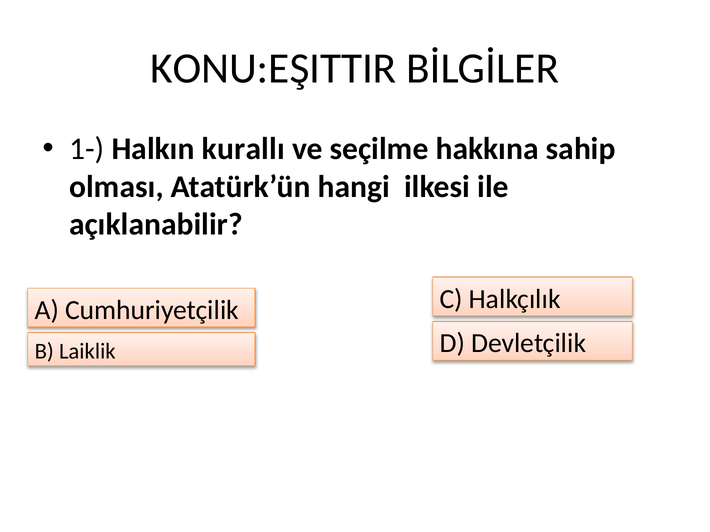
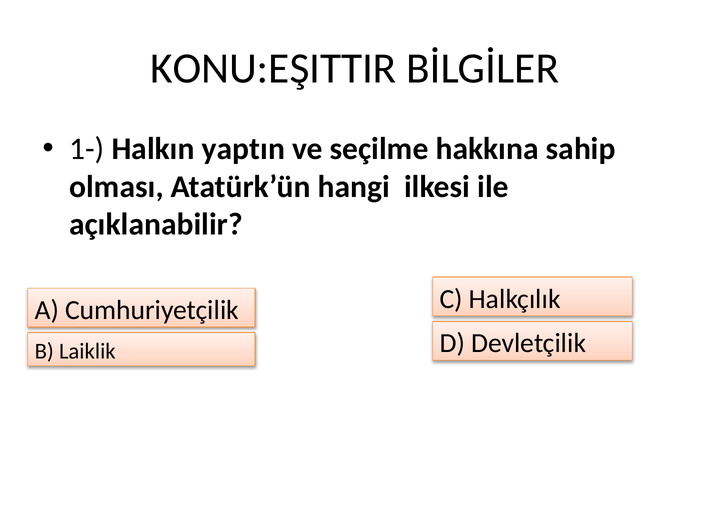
kurallı: kurallı -> yaptın
